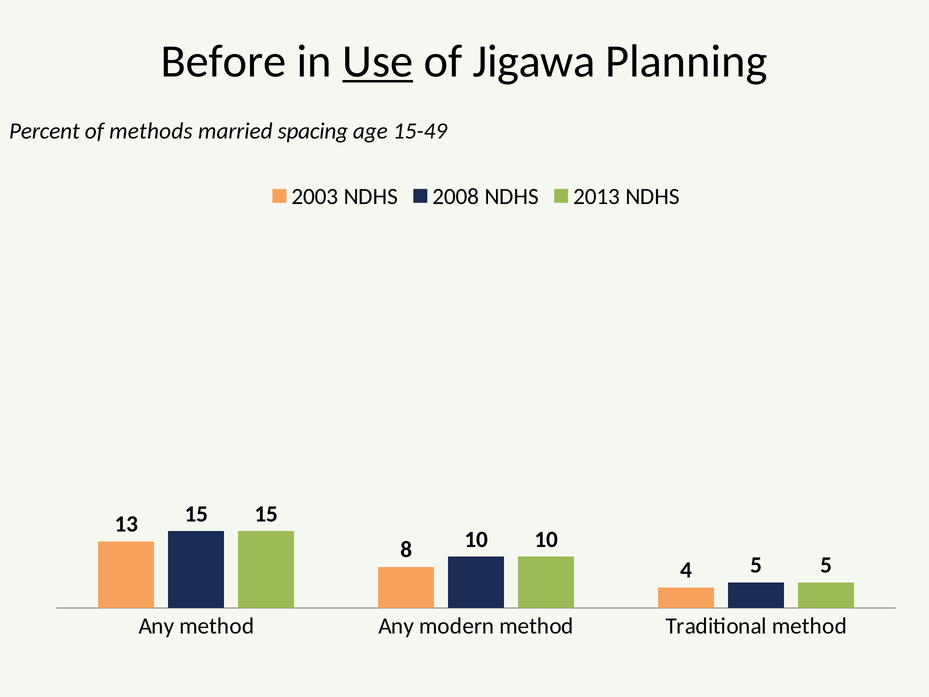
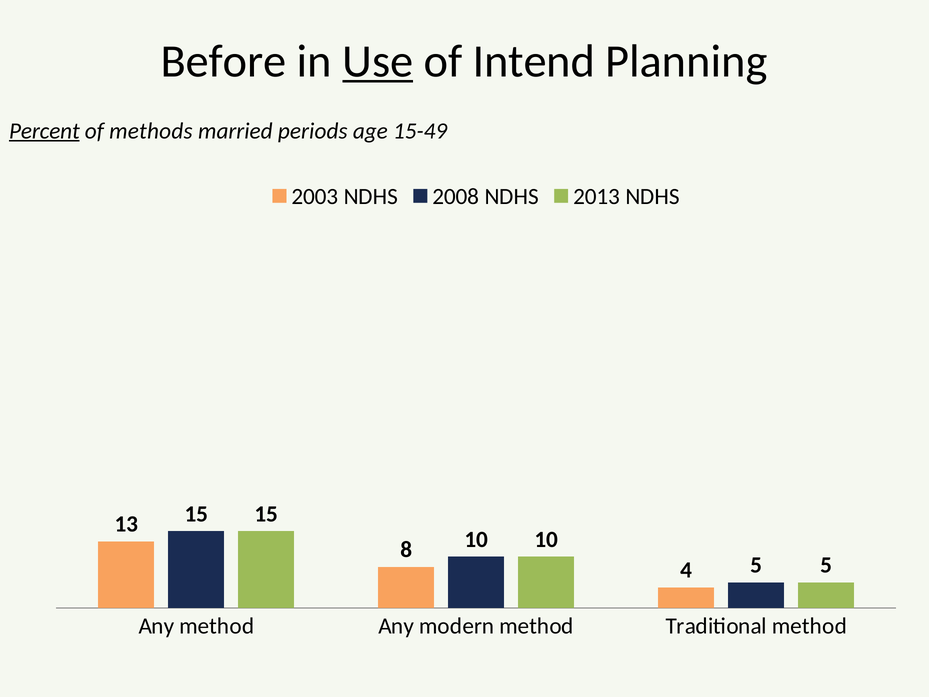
Jigawa: Jigawa -> Intend
Percent underline: none -> present
spacing: spacing -> periods
